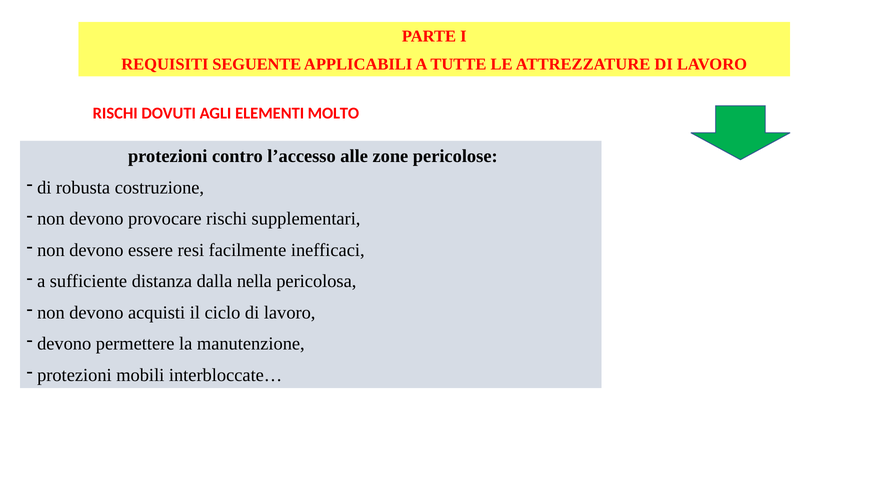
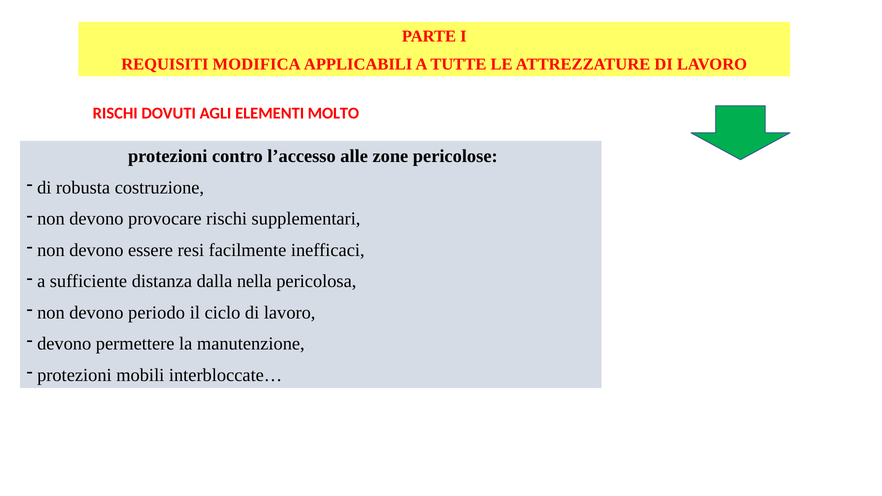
SEGUENTE: SEGUENTE -> MODIFICA
acquisti: acquisti -> periodo
